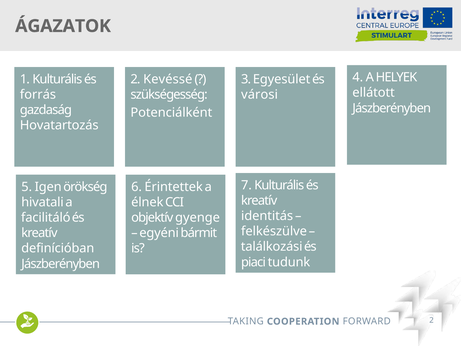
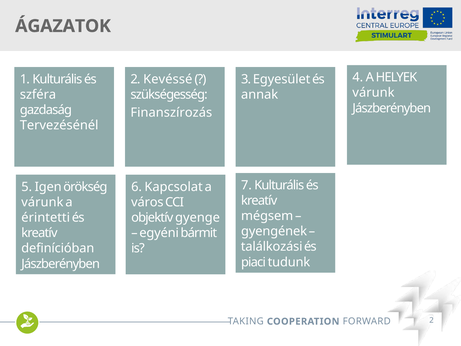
ellátott at (374, 93): ellátott -> várunk
forrás: forrás -> szféra
városi: városi -> annak
Potenciálként: Potenciálként -> Finanszírozás
Hovatartozás: Hovatartozás -> Tervezésénél
Érintettek: Érintettek -> Kapcsolat
hivatali at (42, 202): hivatali -> várunk
élnek: élnek -> város
identitás: identitás -> mégsem
facilitáló: facilitáló -> érintetti
felkészülve: felkészülve -> gyengének
